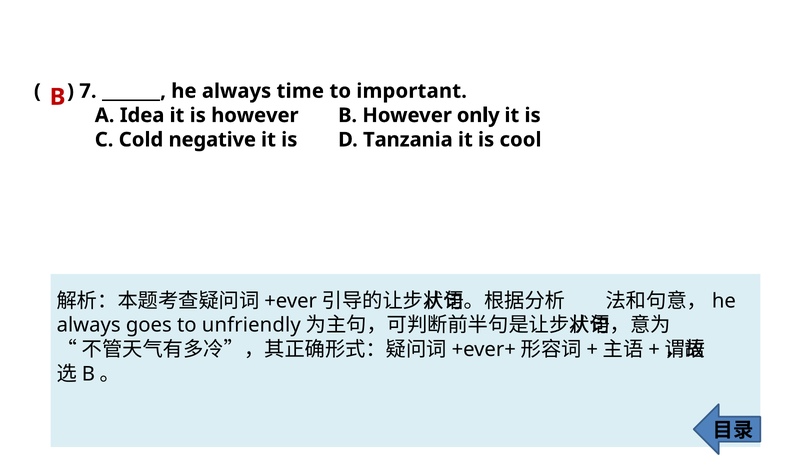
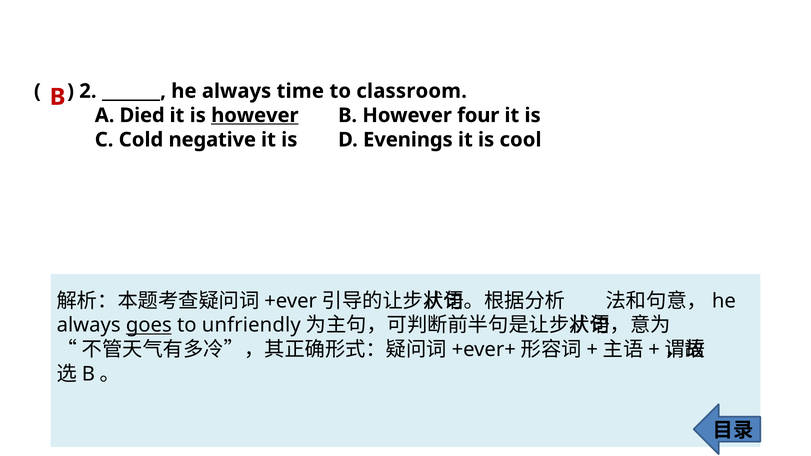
7: 7 -> 2
important: important -> classroom
Idea: Idea -> Died
however at (255, 115) underline: none -> present
only: only -> four
Tanzania: Tanzania -> Evenings
goes underline: none -> present
